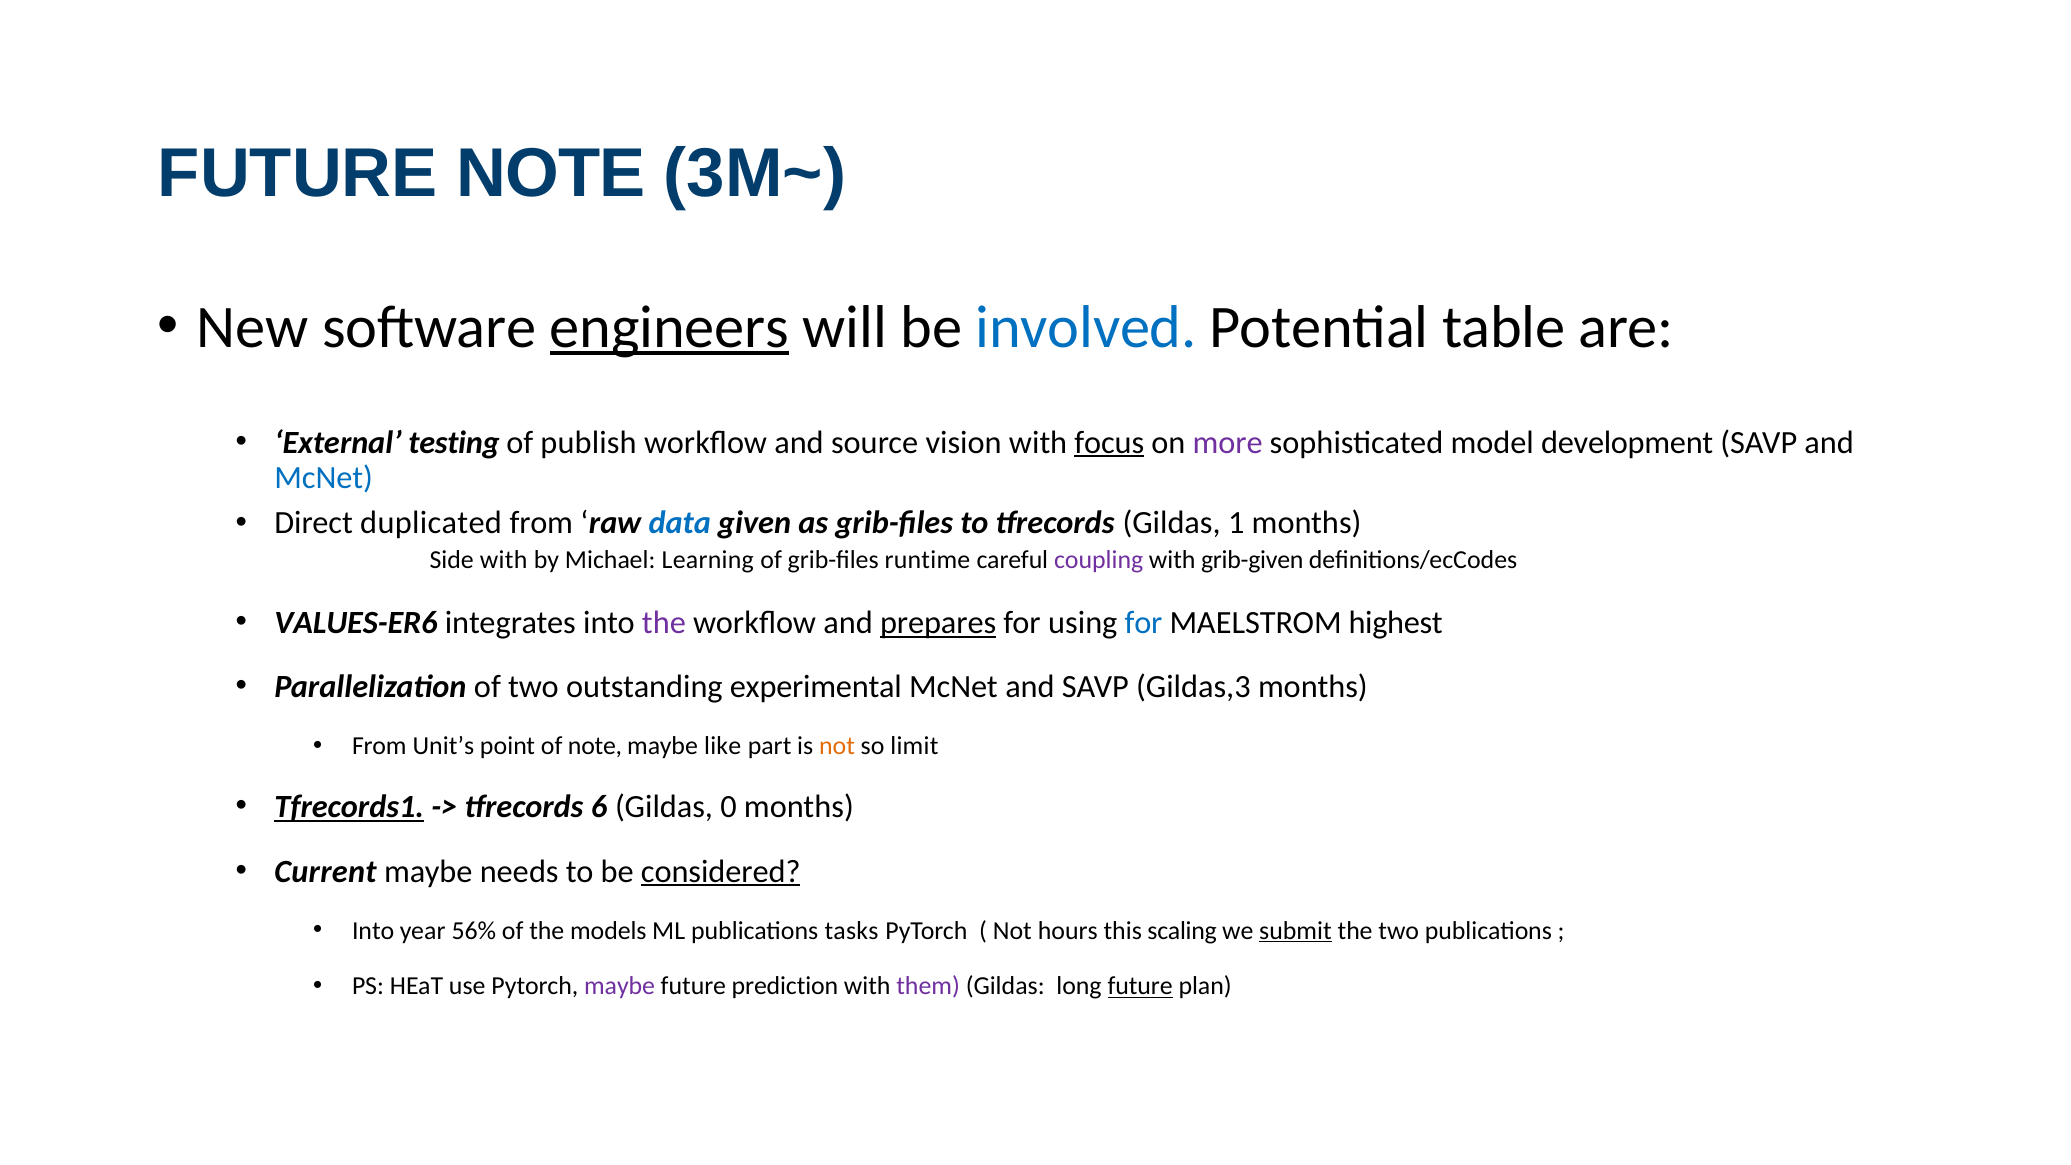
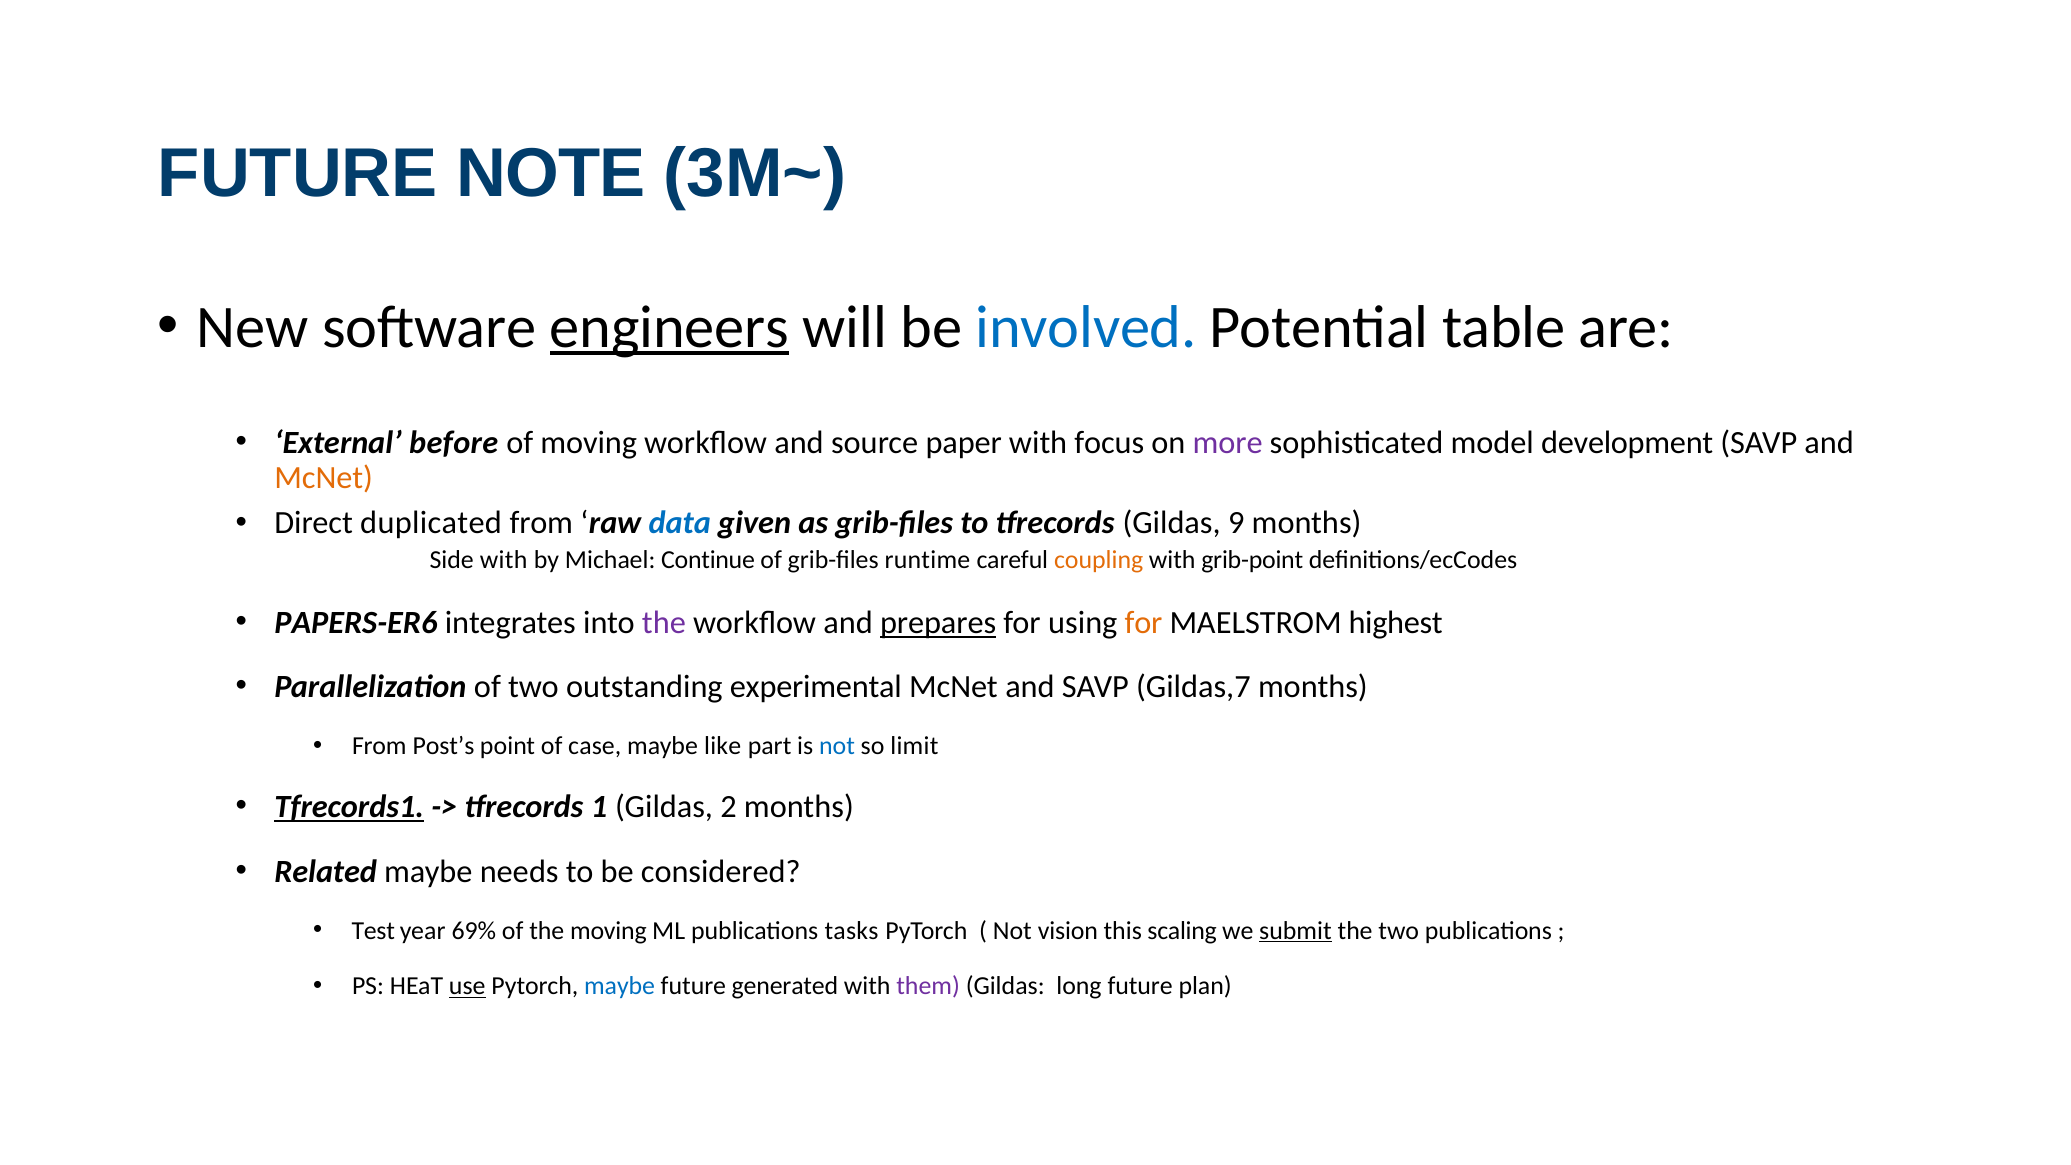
testing: testing -> before
of publish: publish -> moving
vision: vision -> paper
focus underline: present -> none
McNet at (324, 477) colour: blue -> orange
1: 1 -> 9
Learning: Learning -> Continue
coupling colour: purple -> orange
grib-given: grib-given -> grib-point
VALUES-ER6: VALUES-ER6 -> PAPERS-ER6
for at (1143, 623) colour: blue -> orange
Gildas,3: Gildas,3 -> Gildas,7
Unit’s: Unit’s -> Post’s
of note: note -> case
not at (837, 746) colour: orange -> blue
6: 6 -> 1
0: 0 -> 2
Current: Current -> Related
considered underline: present -> none
Into at (373, 930): Into -> Test
56%: 56% -> 69%
the models: models -> moving
hours: hours -> vision
use underline: none -> present
maybe at (620, 986) colour: purple -> blue
prediction: prediction -> generated
future at (1140, 986) underline: present -> none
